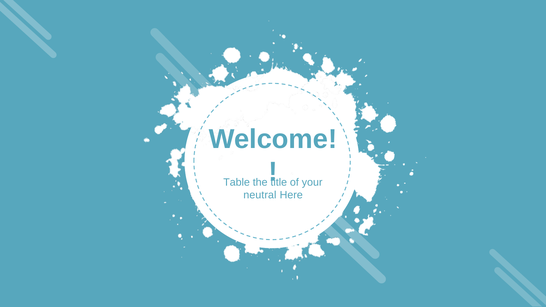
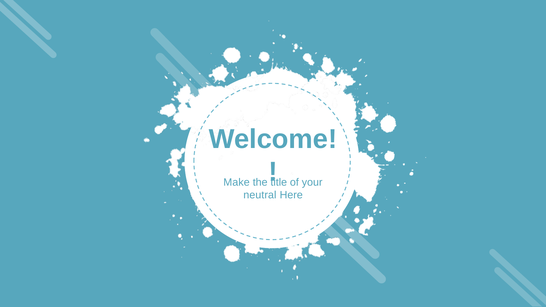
Table: Table -> Make
